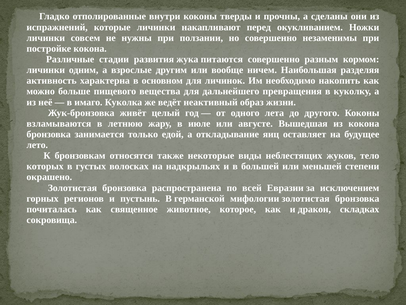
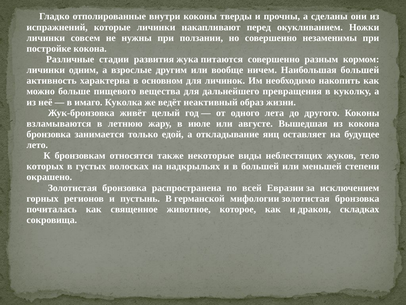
Наибольшая разделяя: разделяя -> большей
